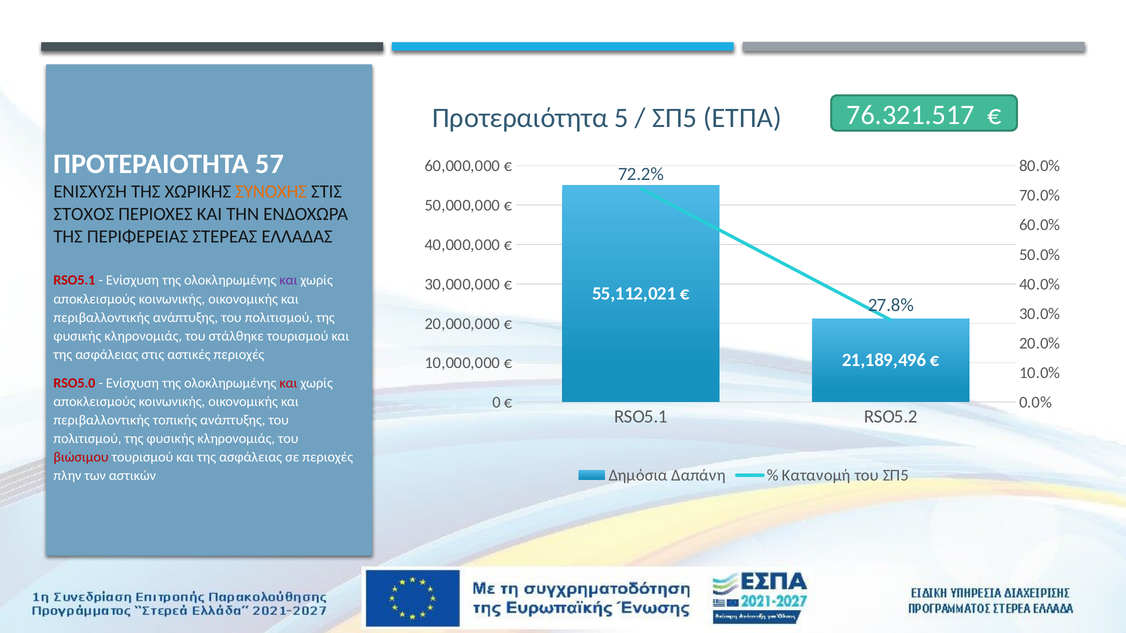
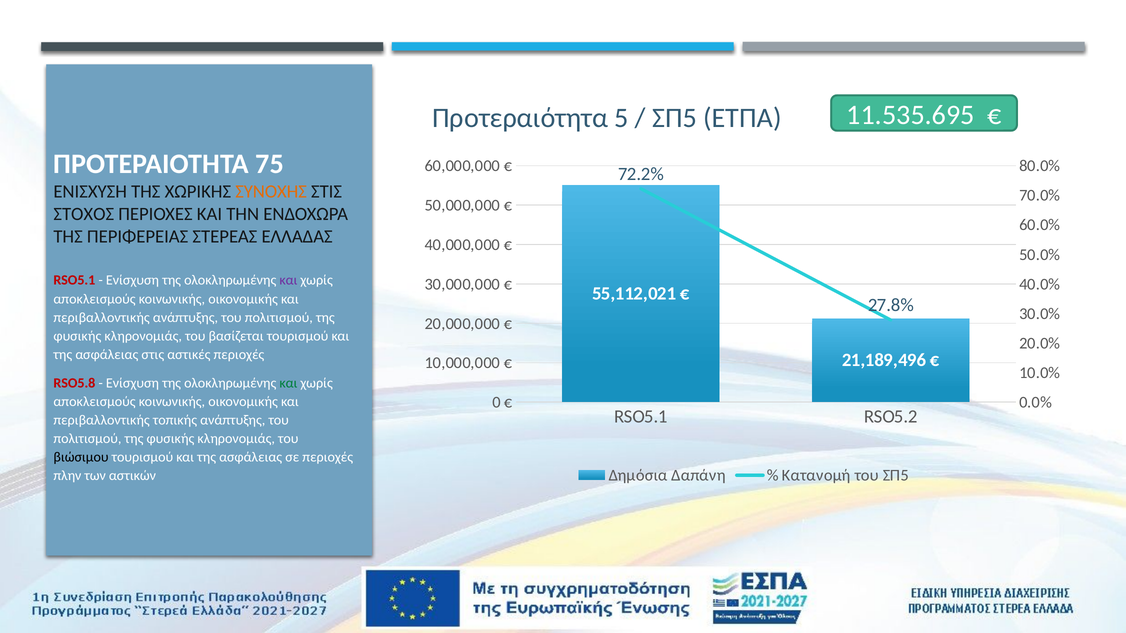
76.321.517: 76.321.517 -> 11.535.695
57: 57 -> 75
στάλθηκε: στάλθηκε -> βασίζεται
RSO5.0: RSO5.0 -> RSO5.8
και at (288, 383) colour: red -> green
βιώσιμου colour: red -> black
